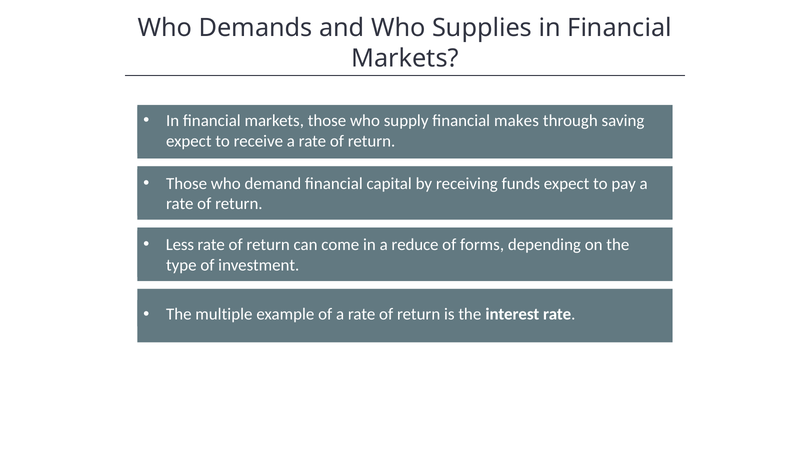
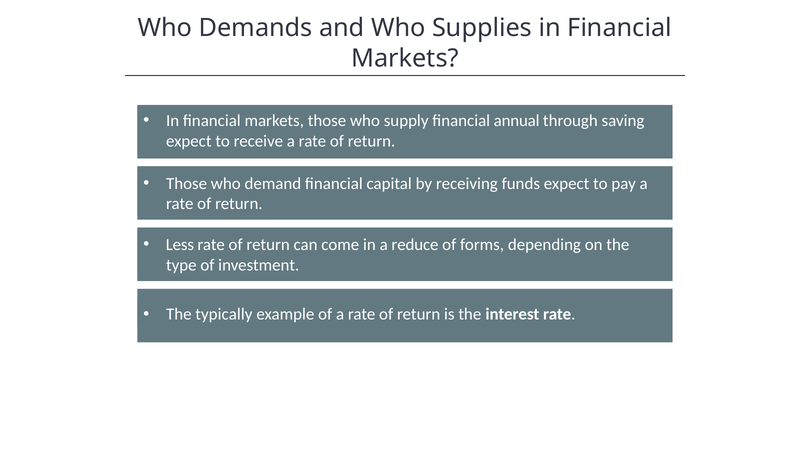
makes: makes -> annual
multiple: multiple -> typically
